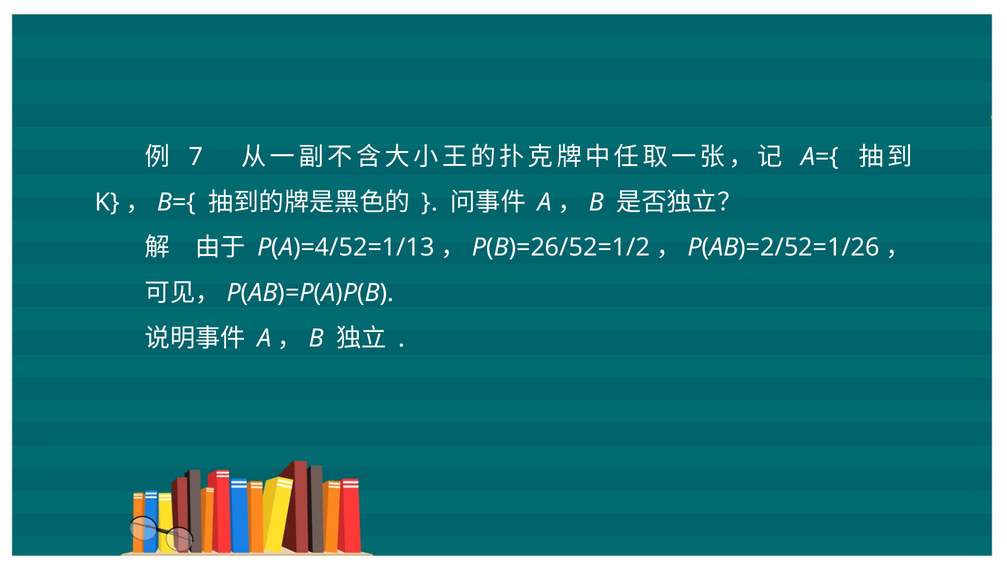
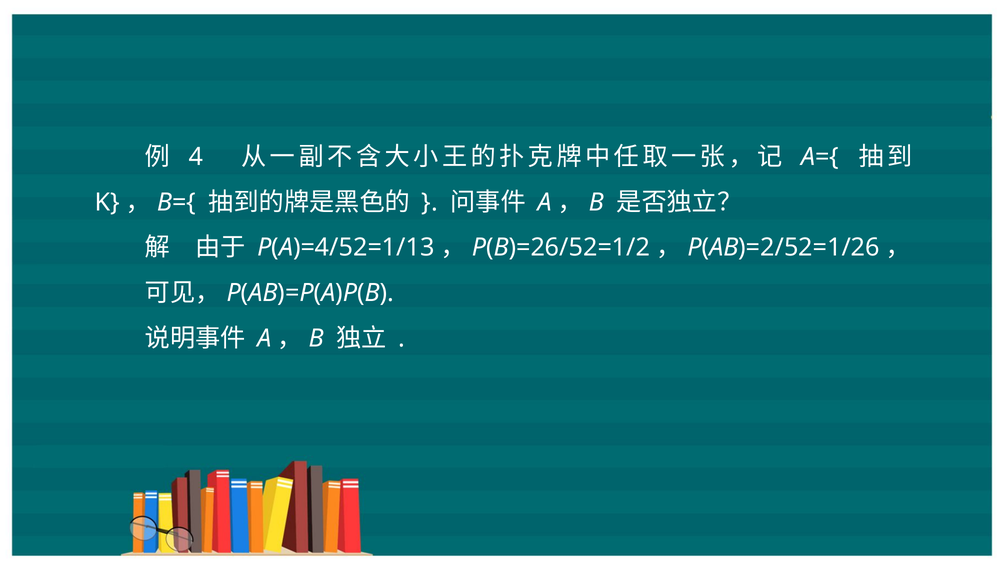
7: 7 -> 4
